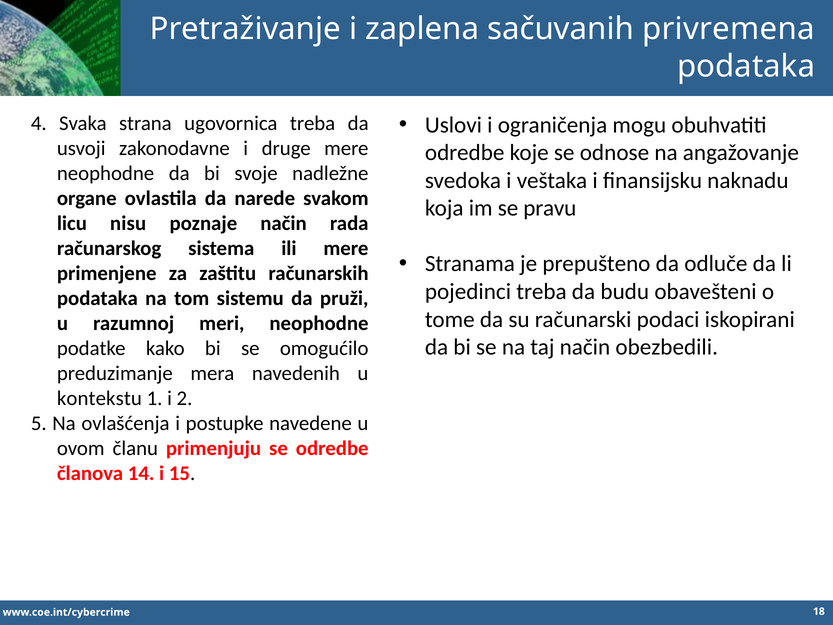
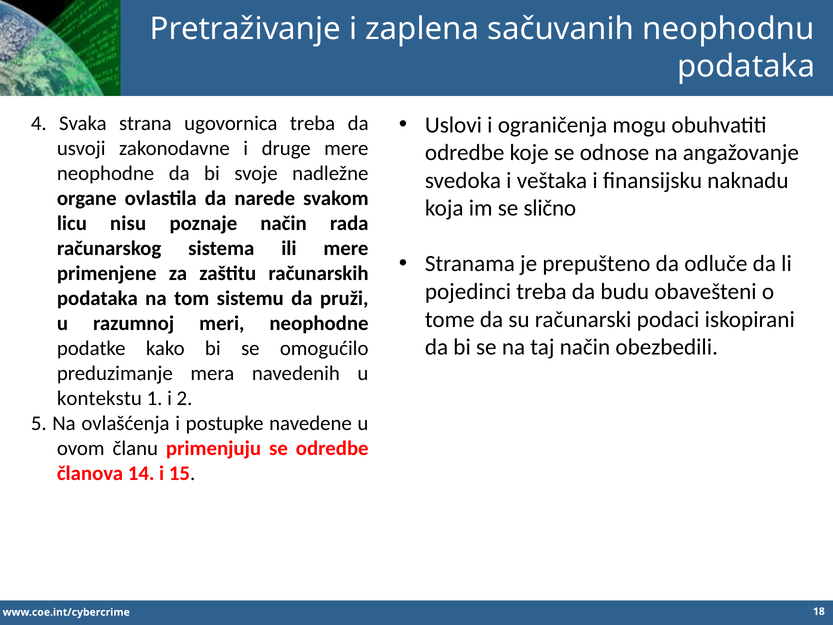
privremena: privremena -> neophodnu
pravu: pravu -> slično
